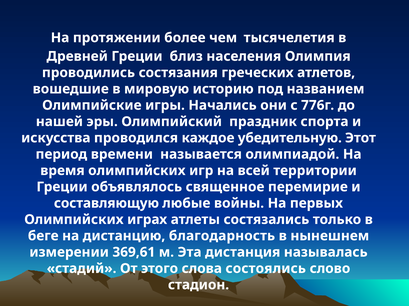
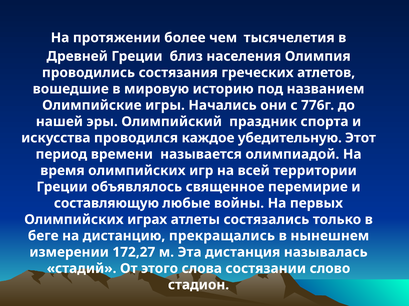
благодарность: благодарность -> прекращались
369,61: 369,61 -> 172,27
состоялись: состоялись -> состязании
